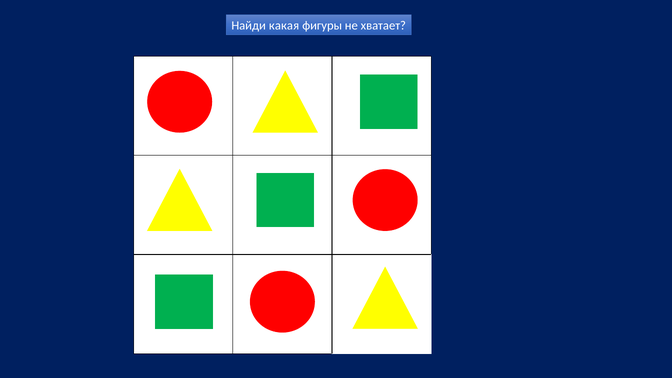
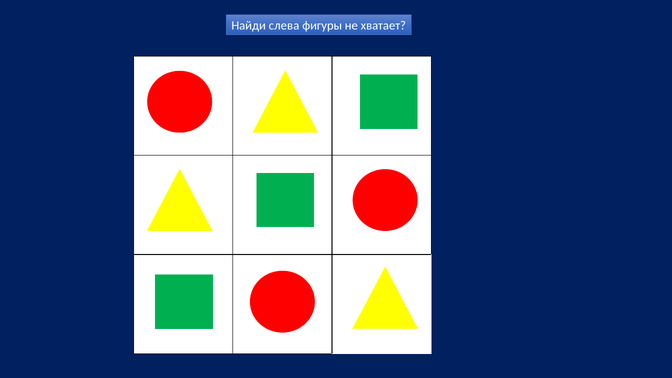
какая: какая -> слева
